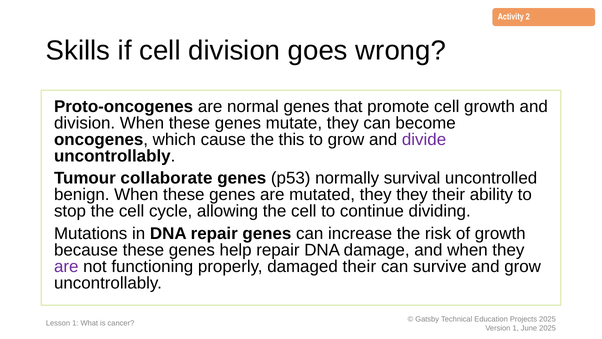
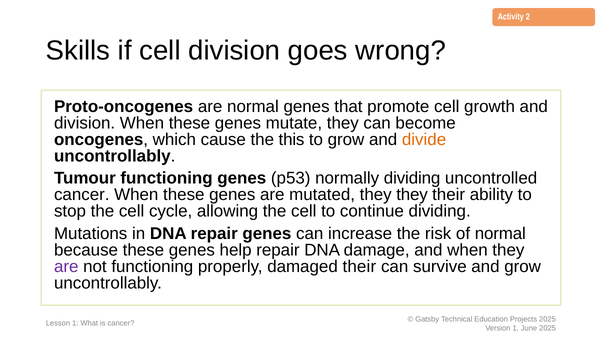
divide colour: purple -> orange
Tumour collaborate: collaborate -> functioning
normally survival: survival -> dividing
benign at (82, 195): benign -> cancer
of growth: growth -> normal
